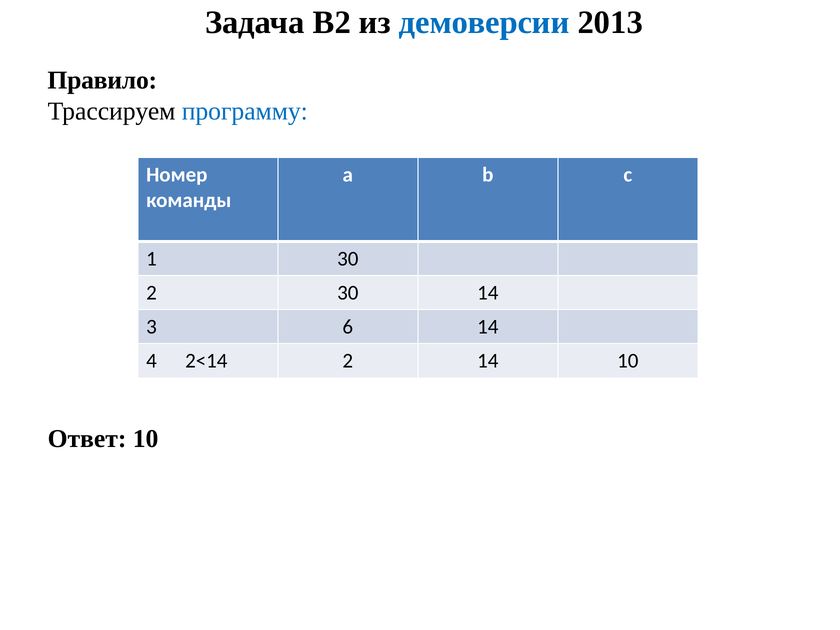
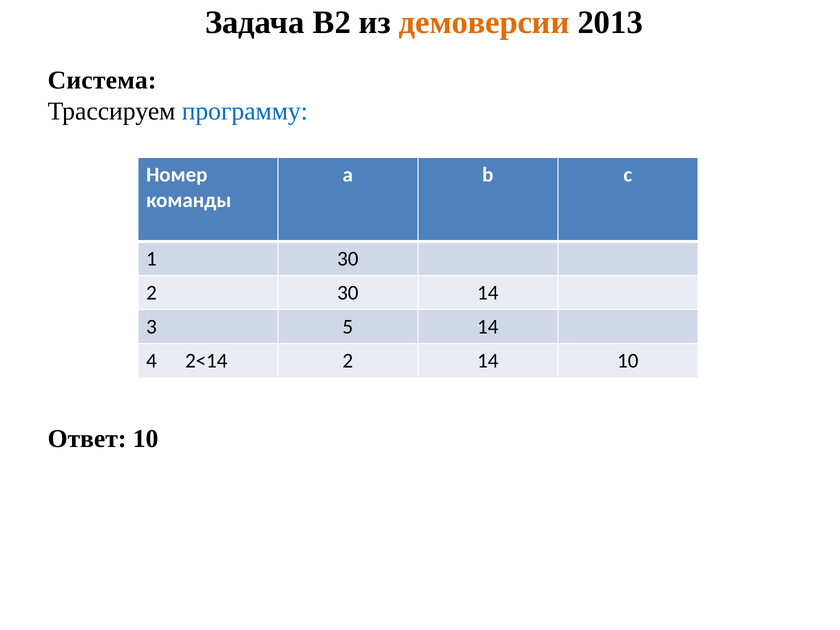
демоверсии colour: blue -> orange
Правило: Правило -> Система
6: 6 -> 5
